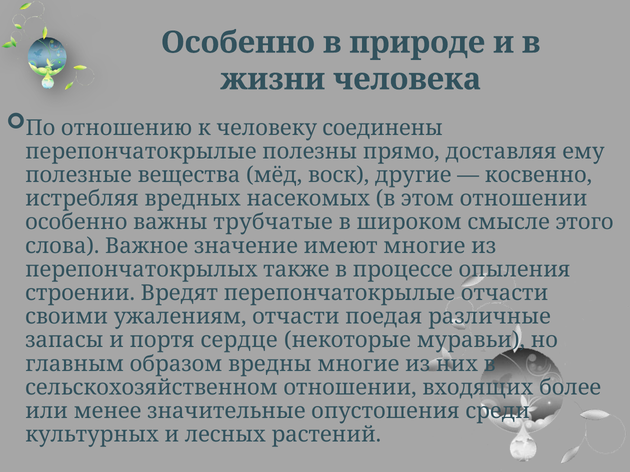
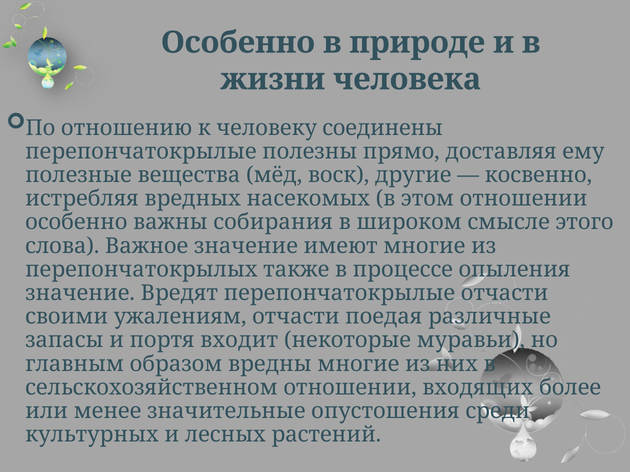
трубчатые: трубчатые -> собирания
строении at (80, 293): строении -> значение
сердце: сердце -> входит
